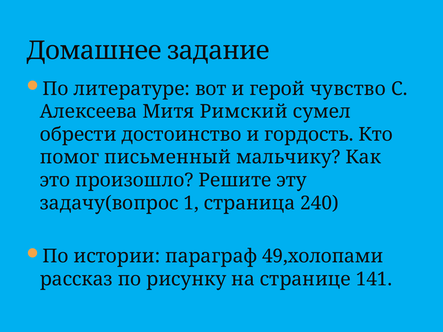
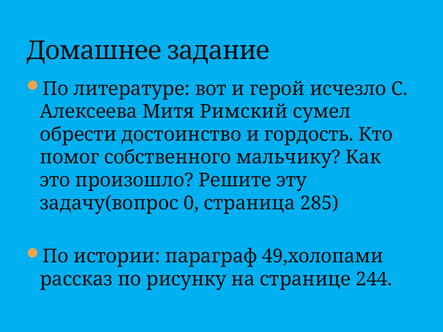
чувство: чувство -> исчезло
письменный: письменный -> собственного
1: 1 -> 0
240: 240 -> 285
141: 141 -> 244
